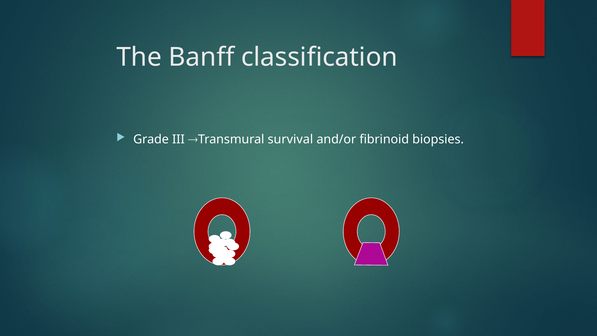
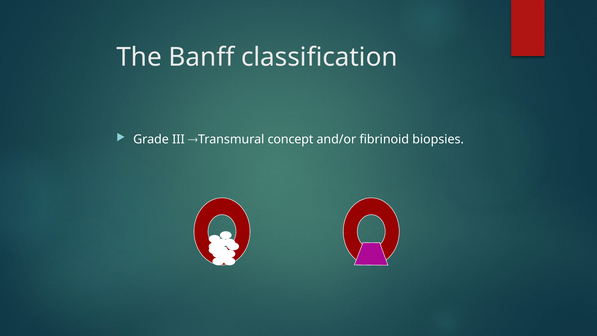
survival: survival -> concept
